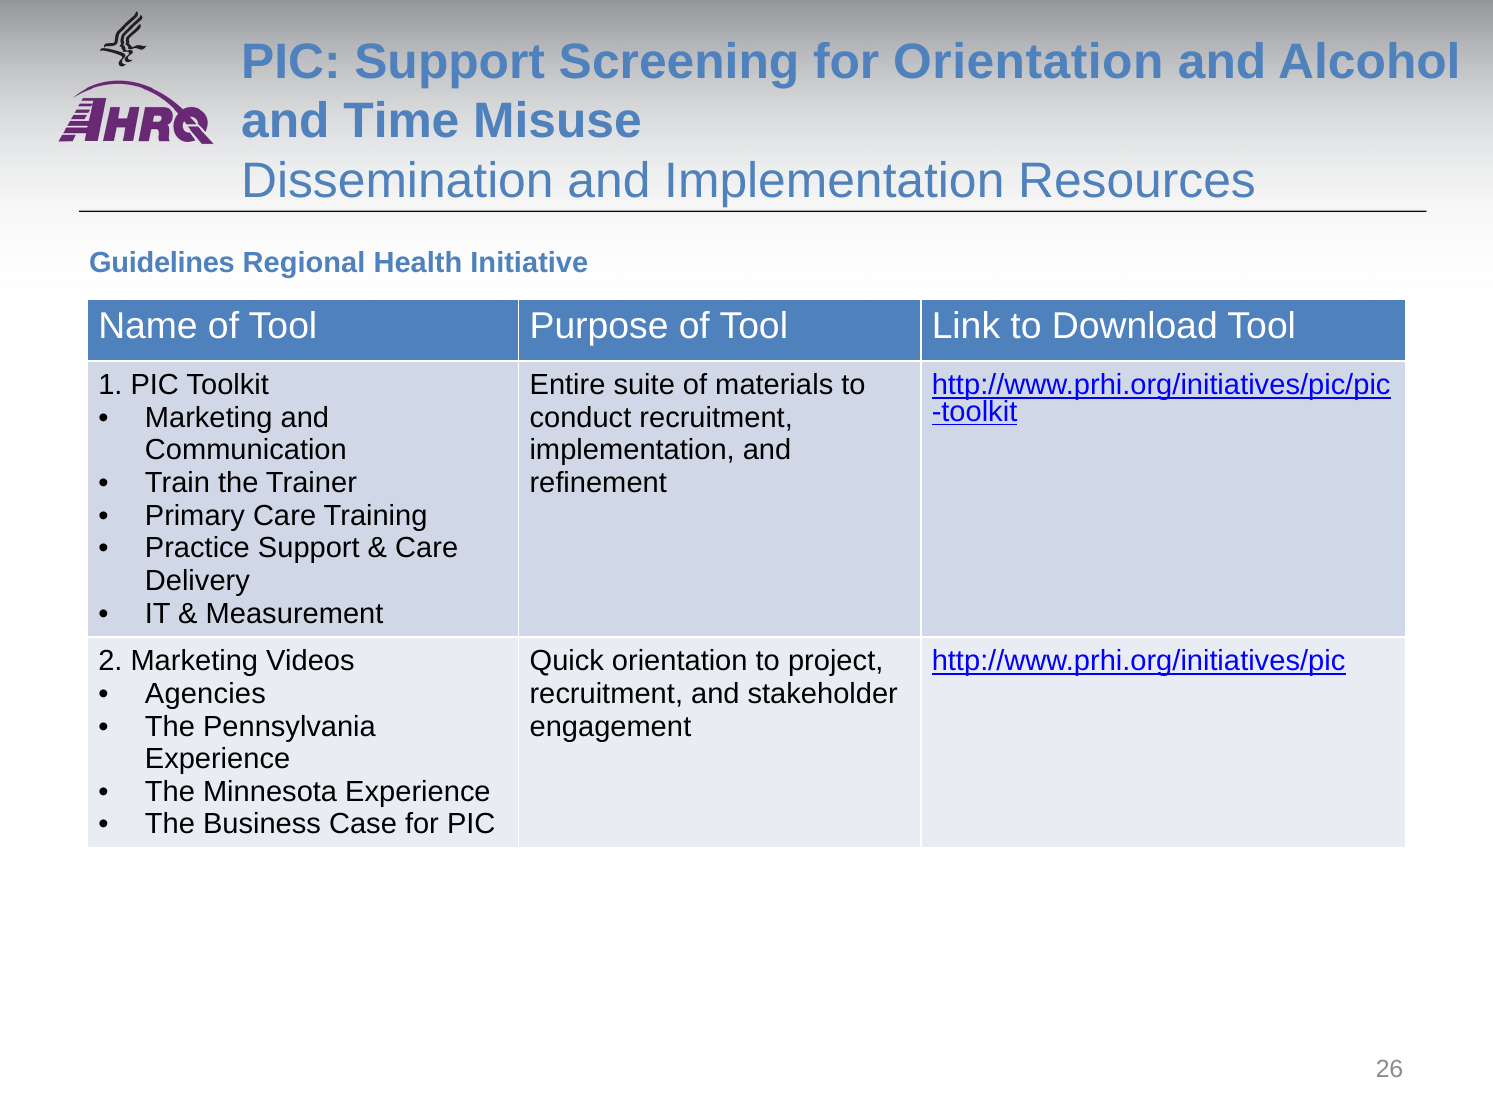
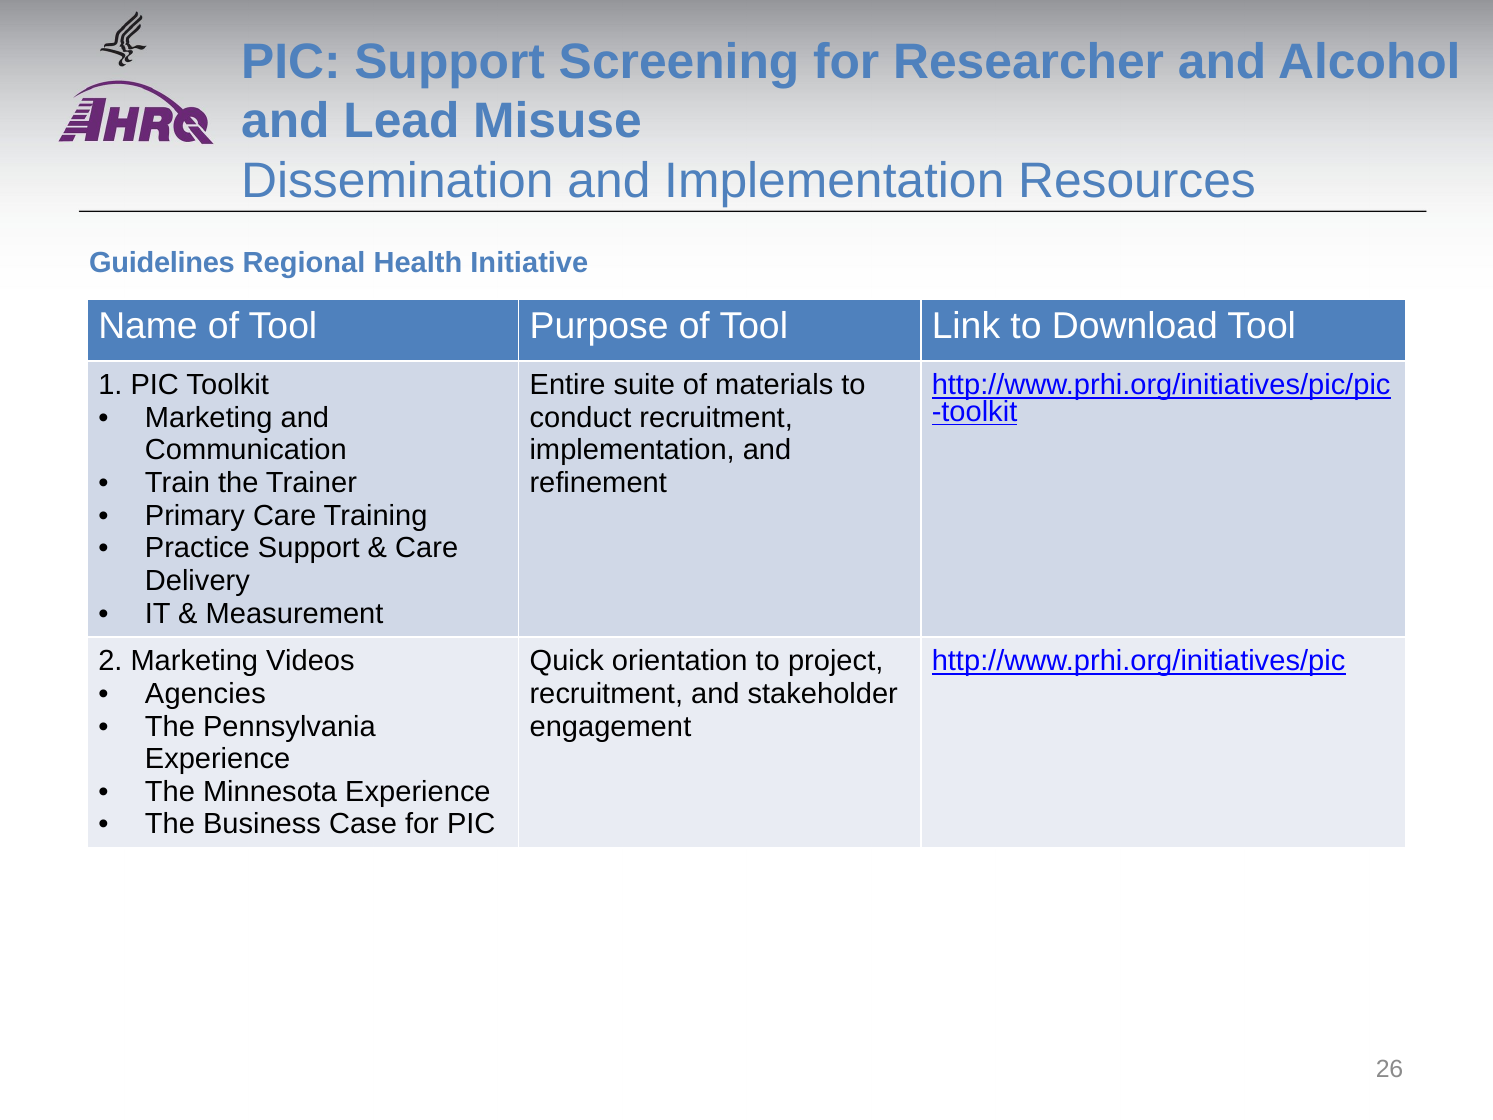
for Orientation: Orientation -> Researcher
Time: Time -> Lead
